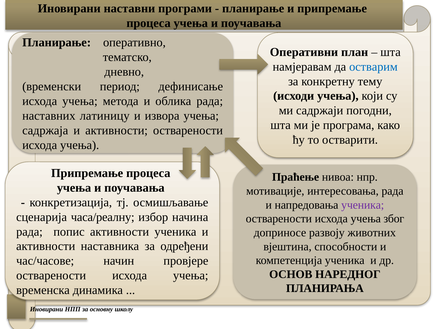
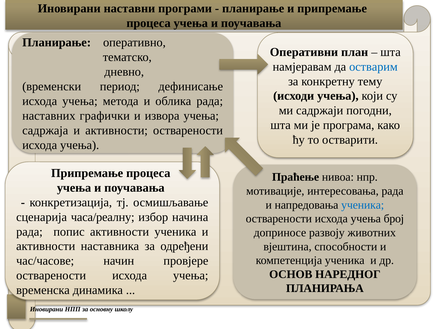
латиницу: латиницу -> графички
ученика at (363, 205) colour: purple -> blue
због: због -> број
